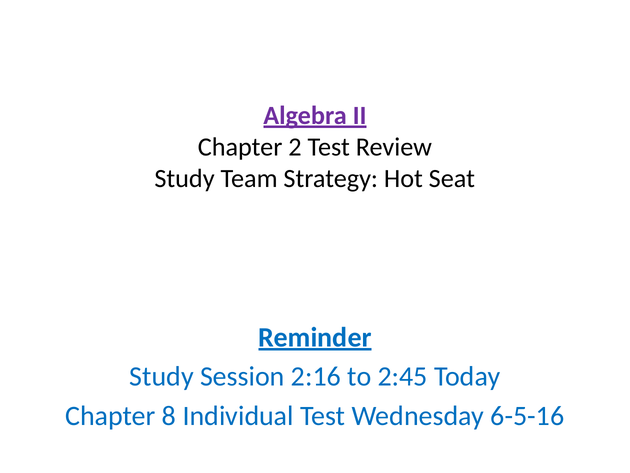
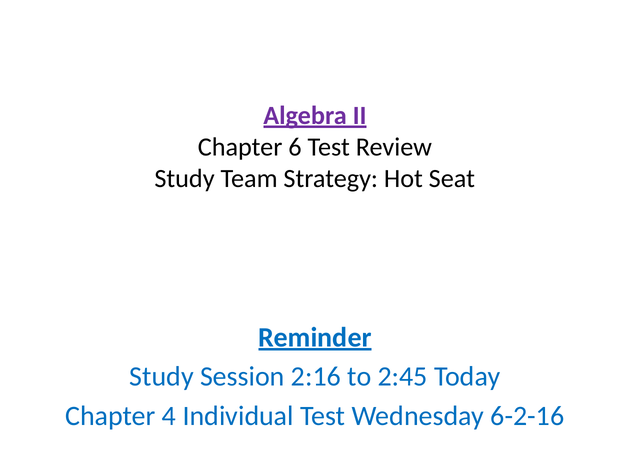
2: 2 -> 6
8: 8 -> 4
6-5-16: 6-5-16 -> 6-2-16
